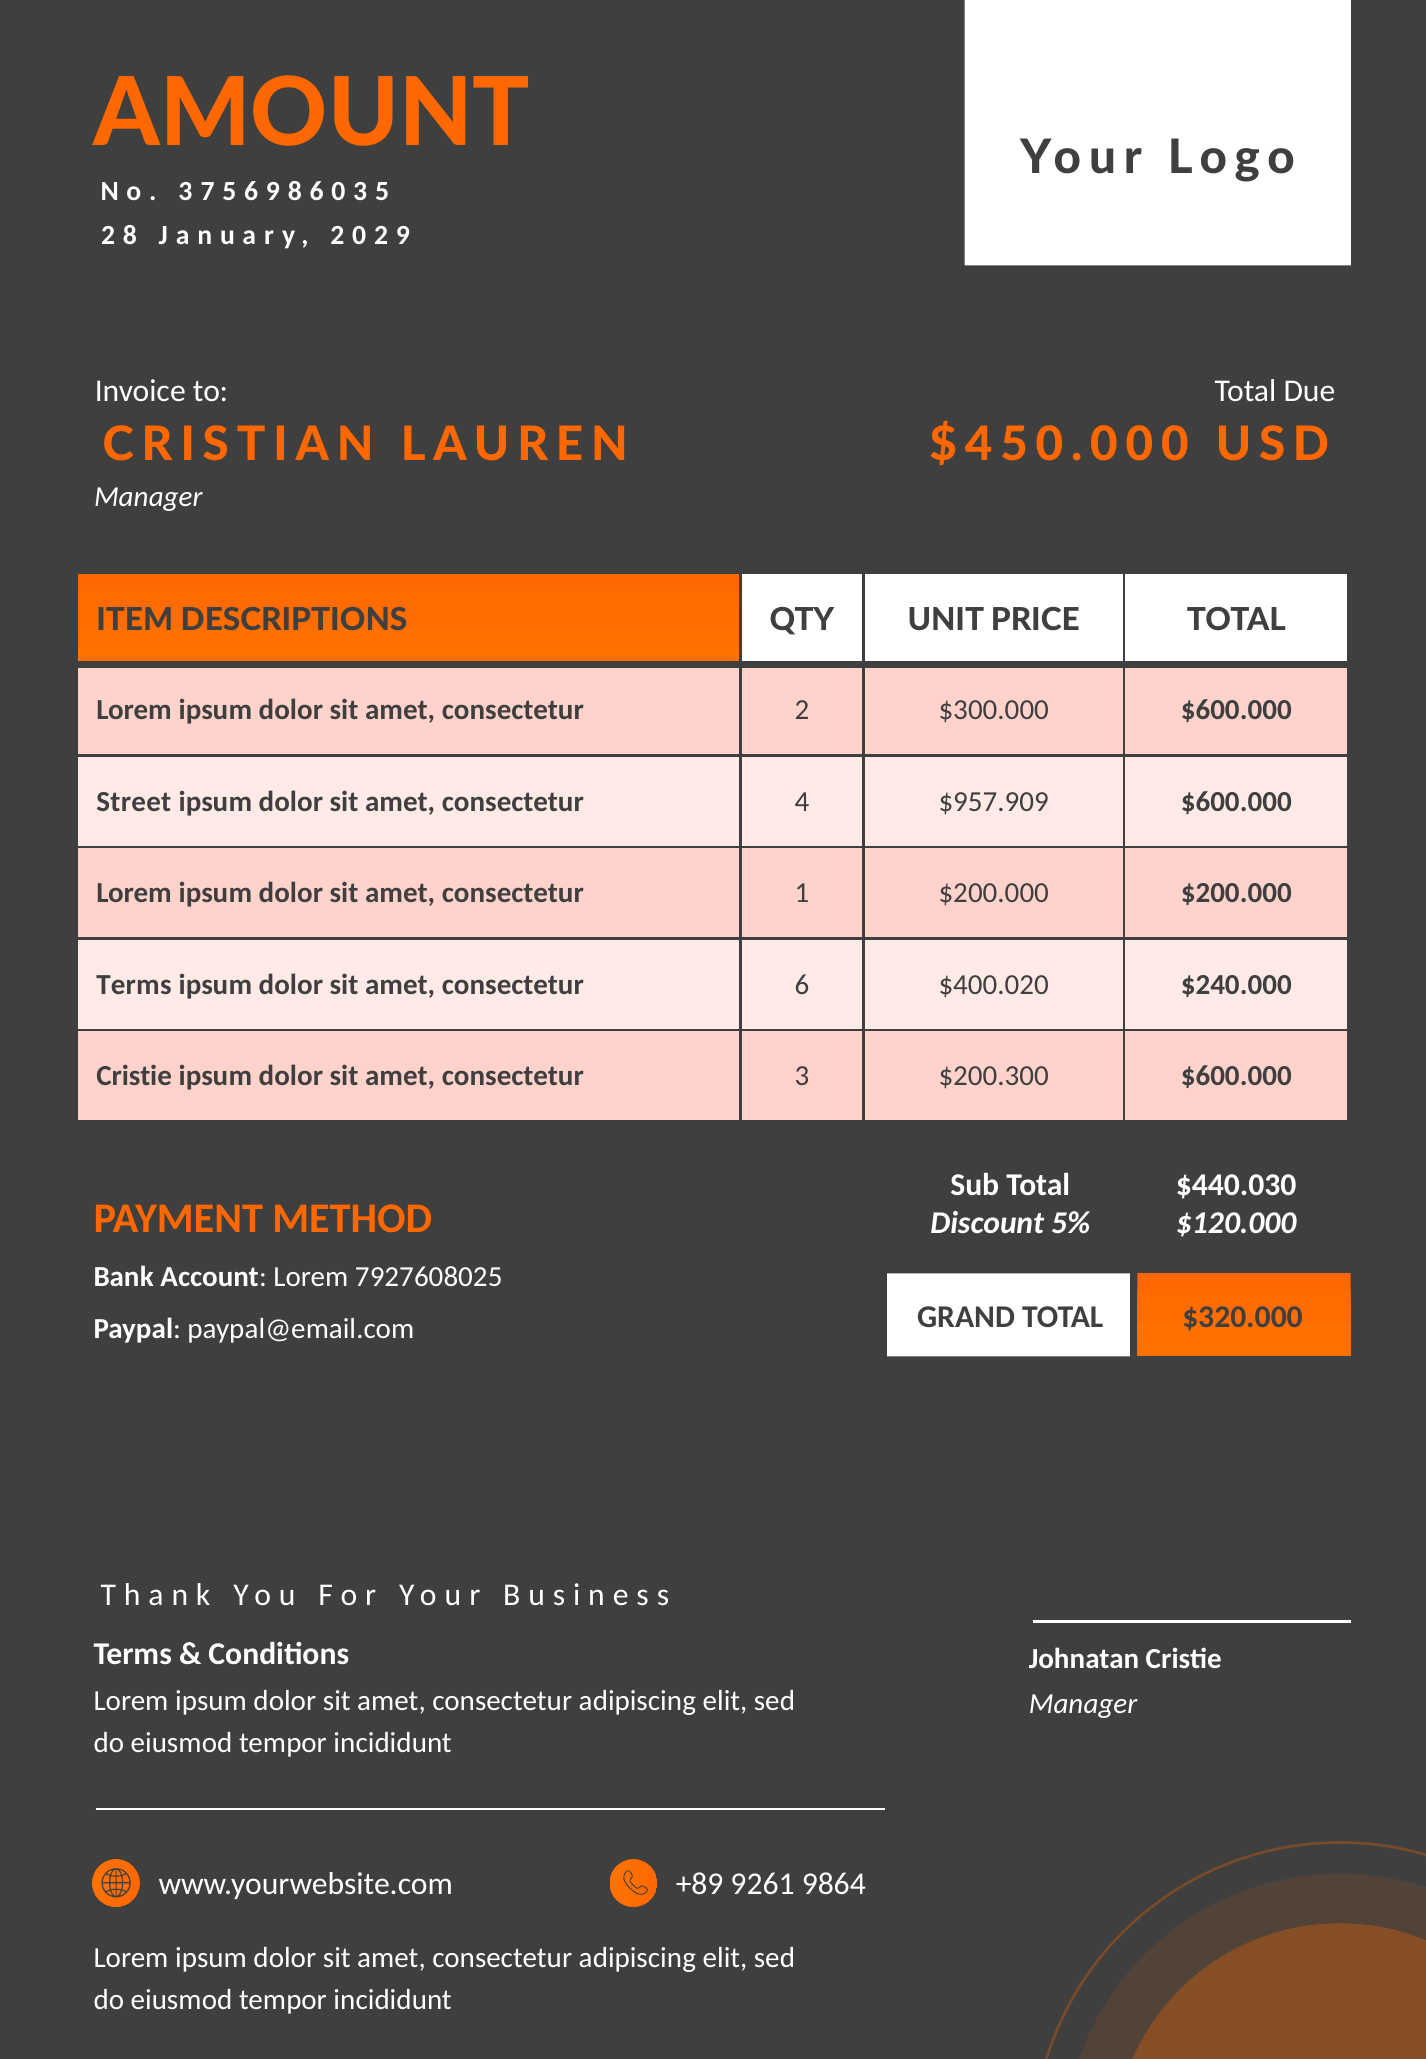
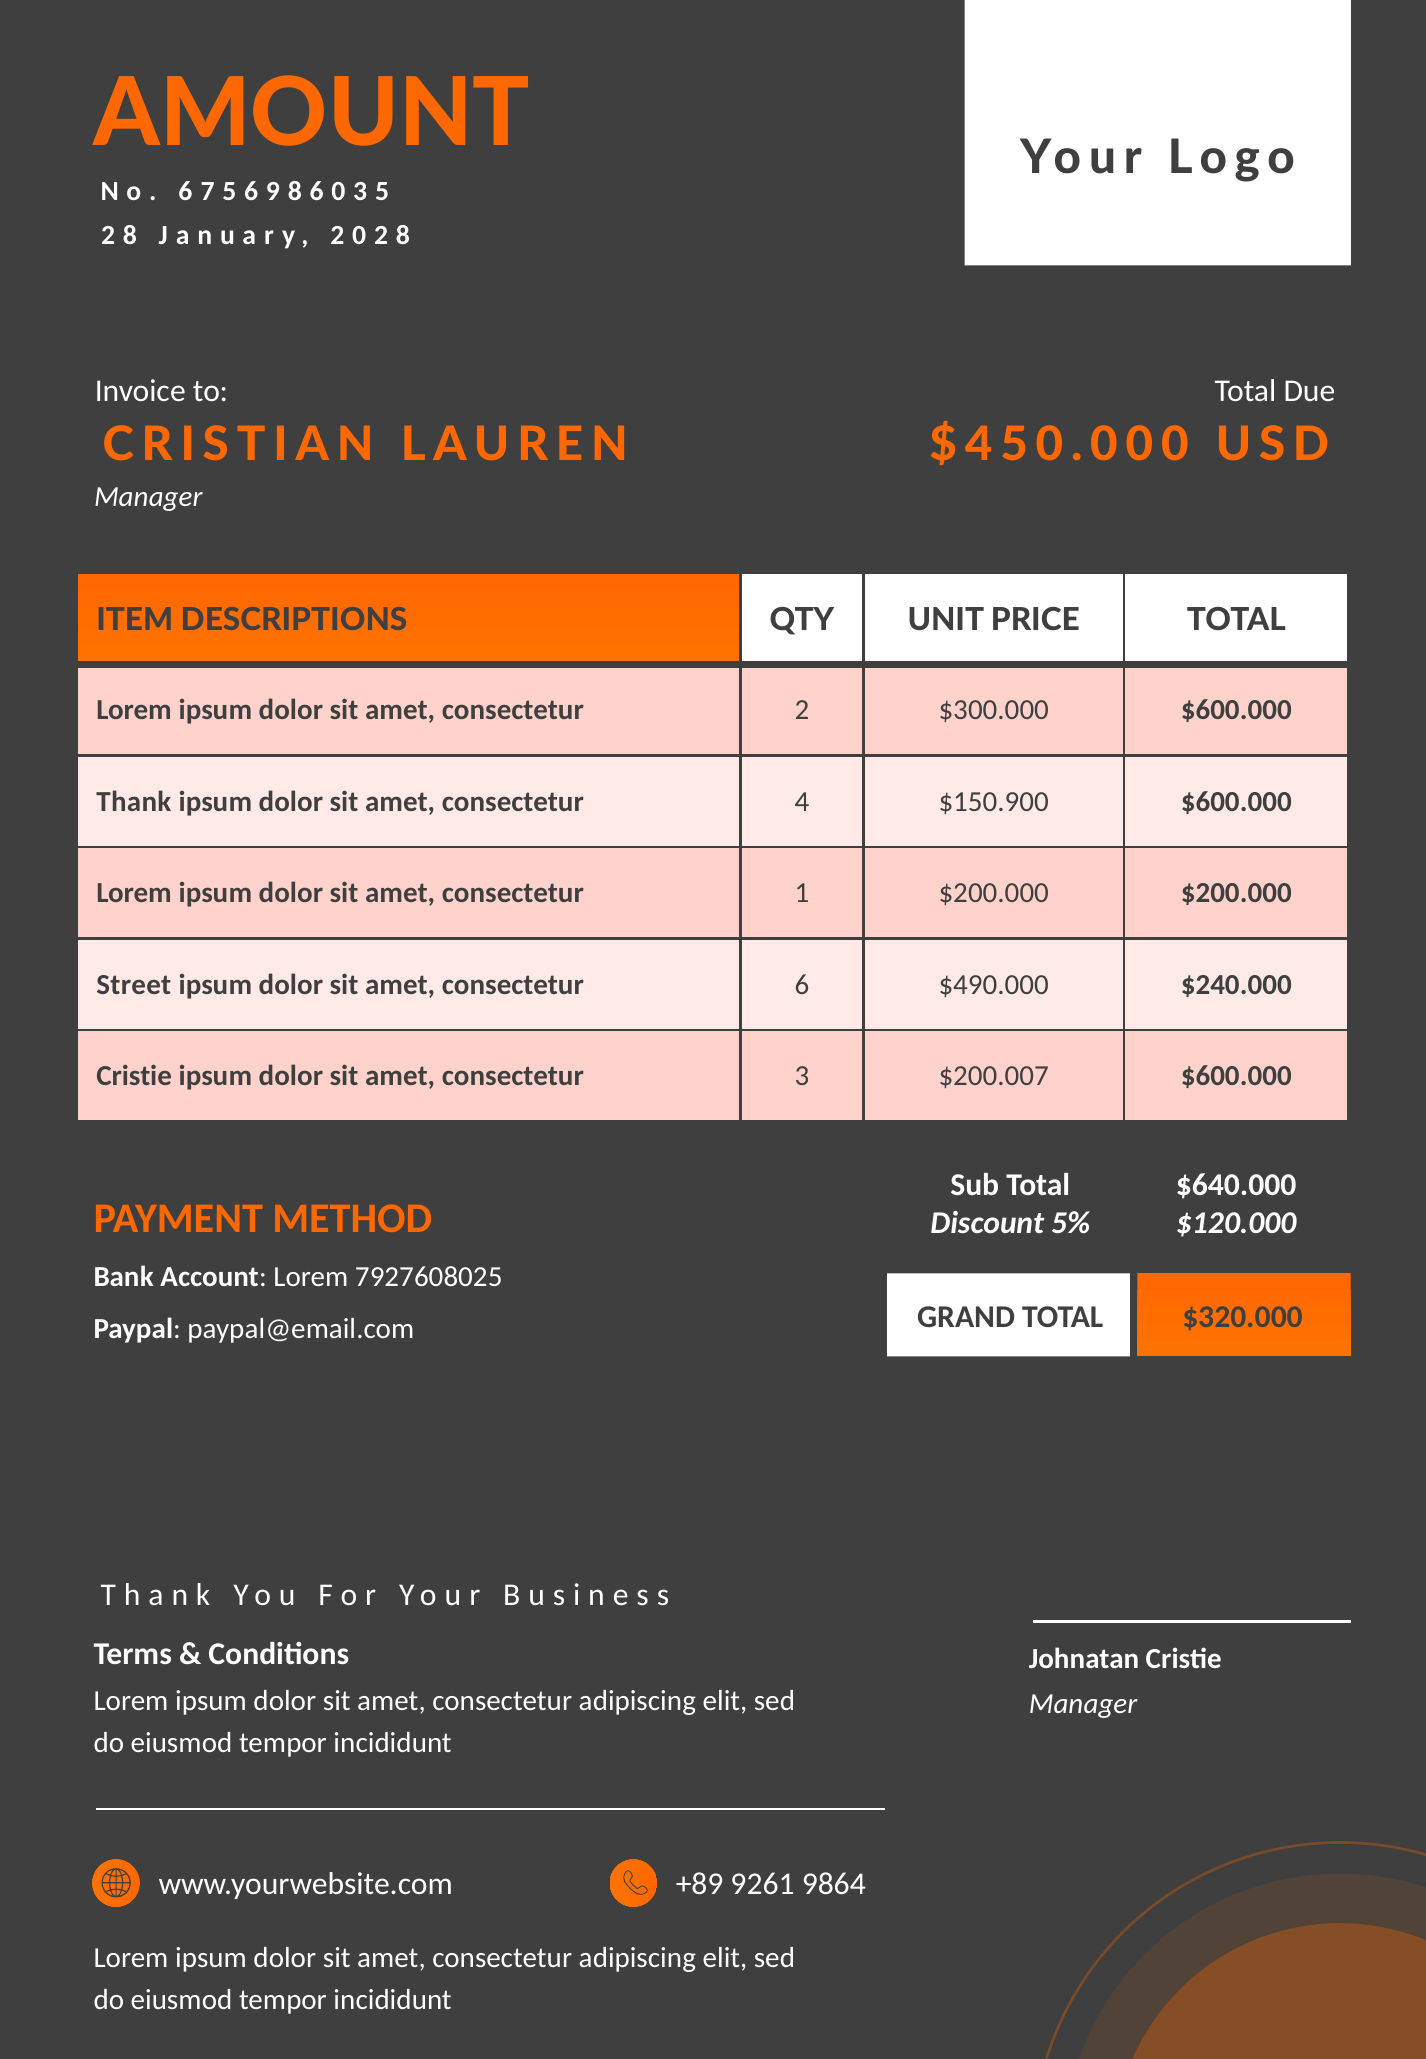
3 at (185, 192): 3 -> 6
9 at (403, 235): 9 -> 8
Street: Street -> Thank
$957.909: $957.909 -> $150.900
Terms at (134, 985): Terms -> Street
$400.020: $400.020 -> $490.000
$200.300: $200.300 -> $200.007
$440.030: $440.030 -> $640.000
